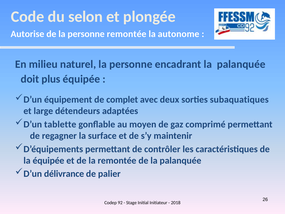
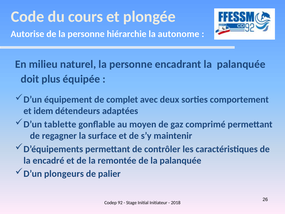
selon: selon -> cours
personne remontée: remontée -> hiérarchie
subaquatiques: subaquatiques -> comportement
large: large -> idem
la équipée: équipée -> encadré
délivrance: délivrance -> plongeurs
